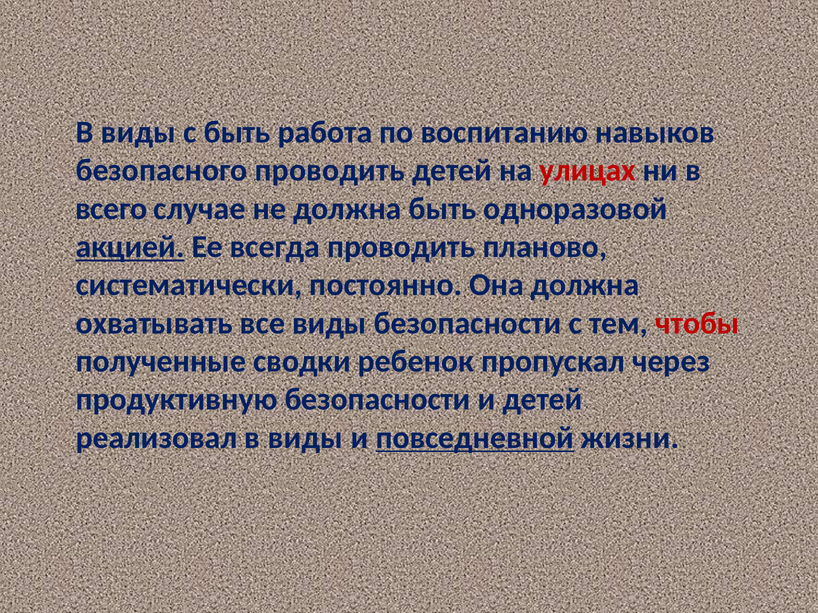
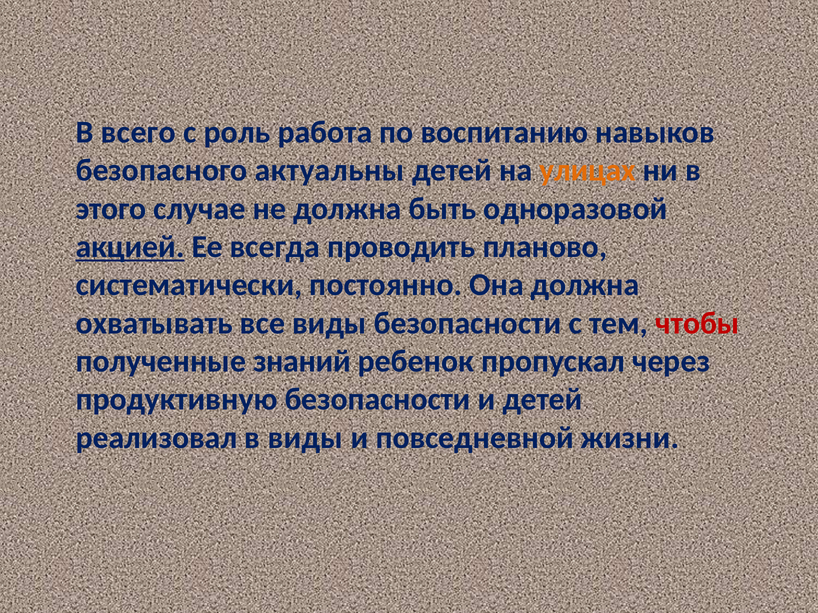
виды at (138, 132): виды -> всего
с быть: быть -> роль
безопасного проводить: проводить -> актуальны
улицах colour: red -> orange
всего: всего -> этого
сводки: сводки -> знаний
повседневной underline: present -> none
